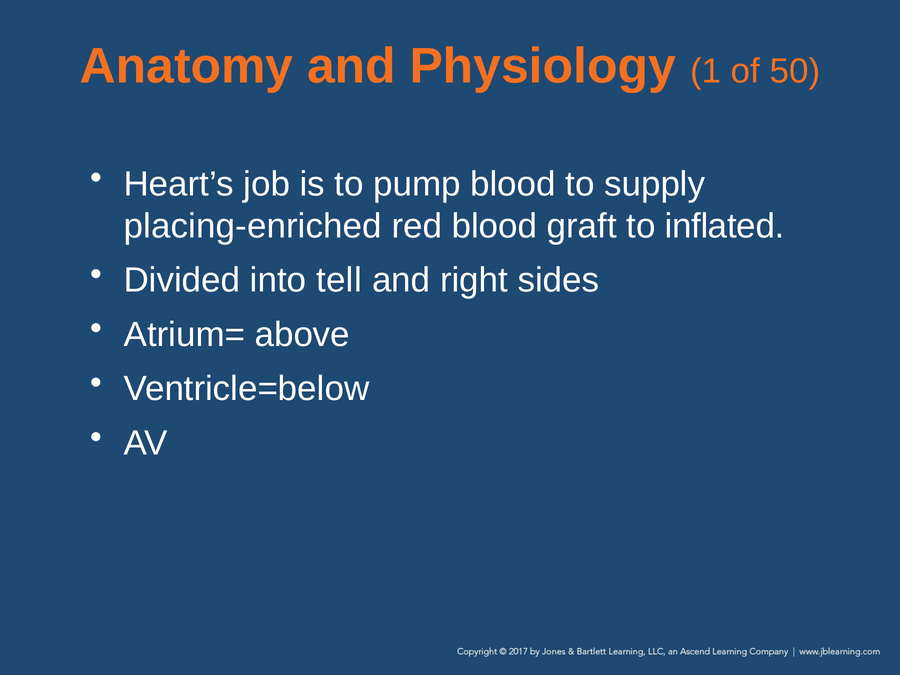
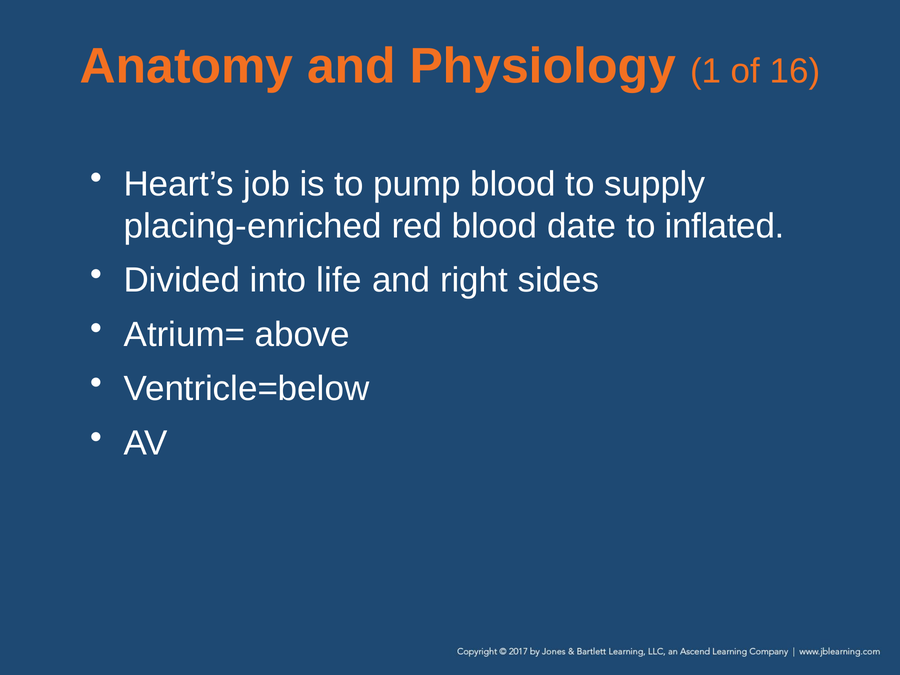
50: 50 -> 16
graft: graft -> date
tell: tell -> life
